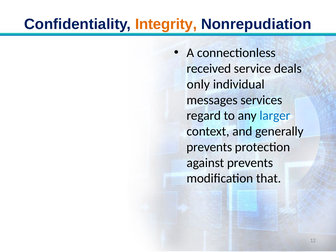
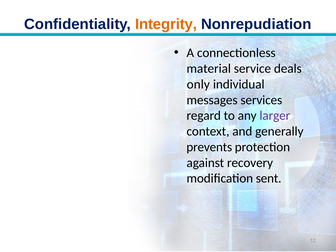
received: received -> material
larger colour: blue -> purple
against prevents: prevents -> recovery
that: that -> sent
